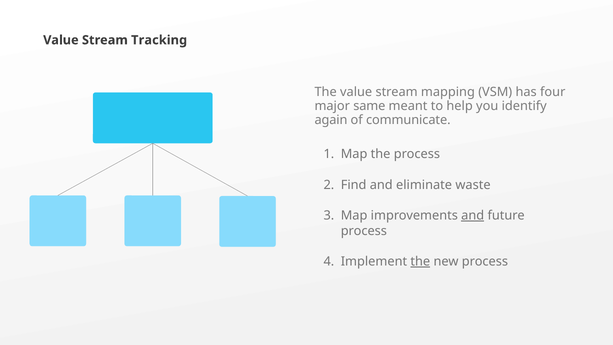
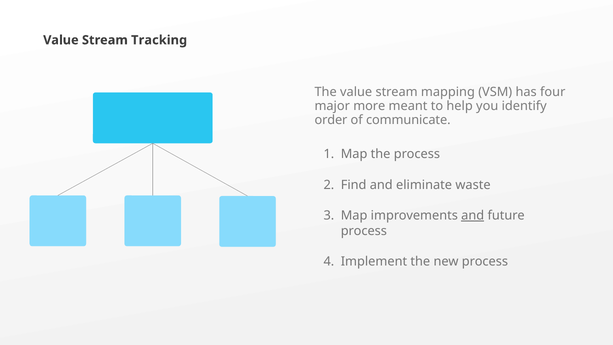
same: same -> more
again: again -> order
the at (420, 261) underline: present -> none
